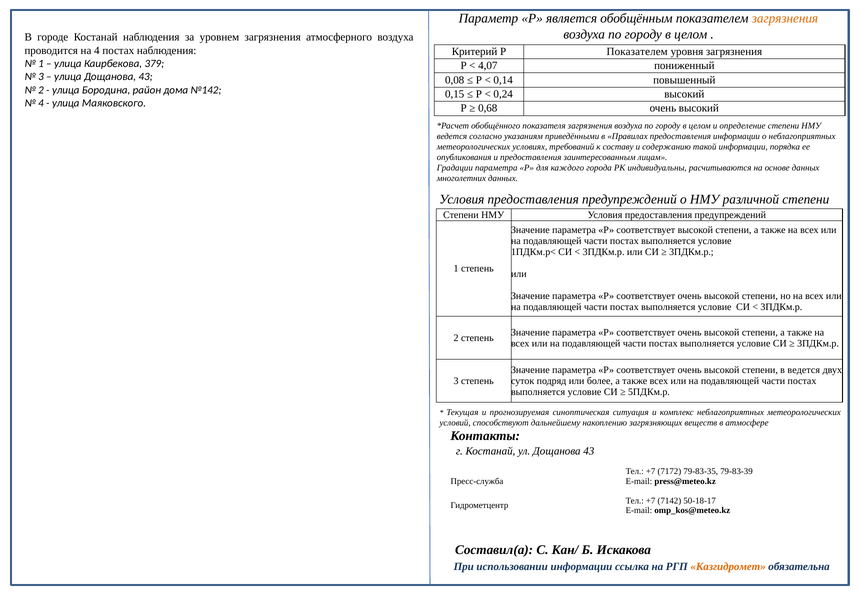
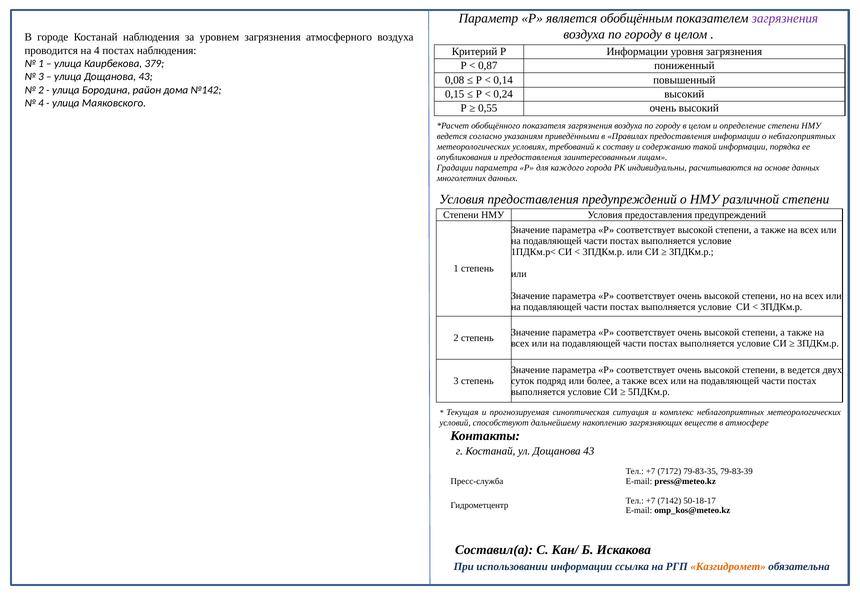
загрязнения at (785, 19) colour: orange -> purple
Р Показателем: Показателем -> Информации
4,07: 4,07 -> 0,87
0,68: 0,68 -> 0,55
